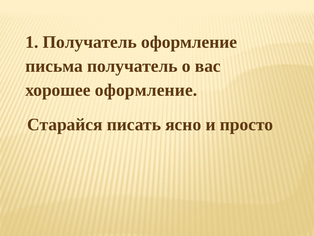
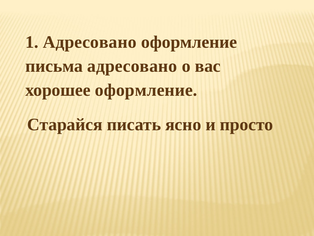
1 Получатель: Получатель -> Адресовано
письма получатель: получатель -> адресовано
